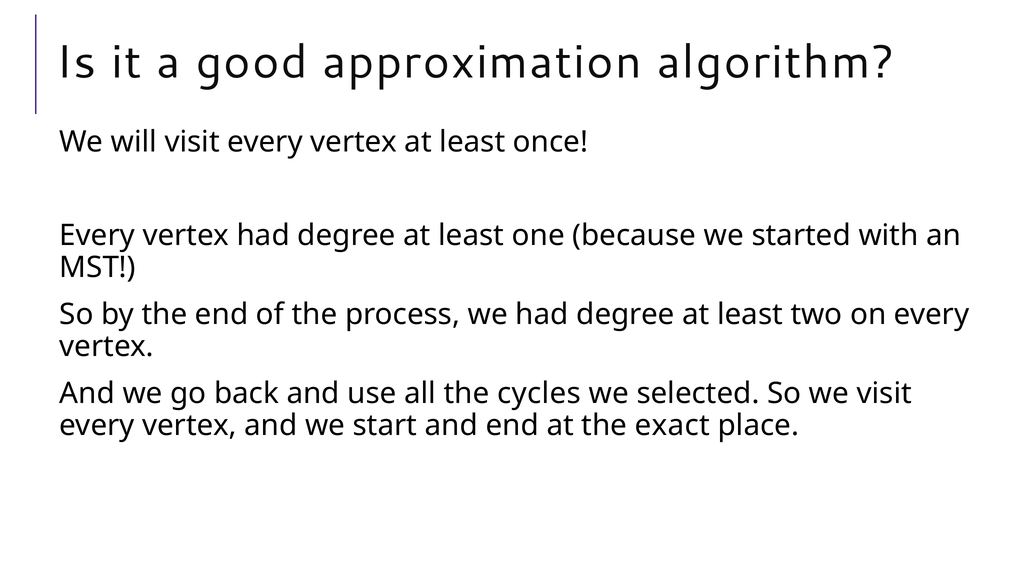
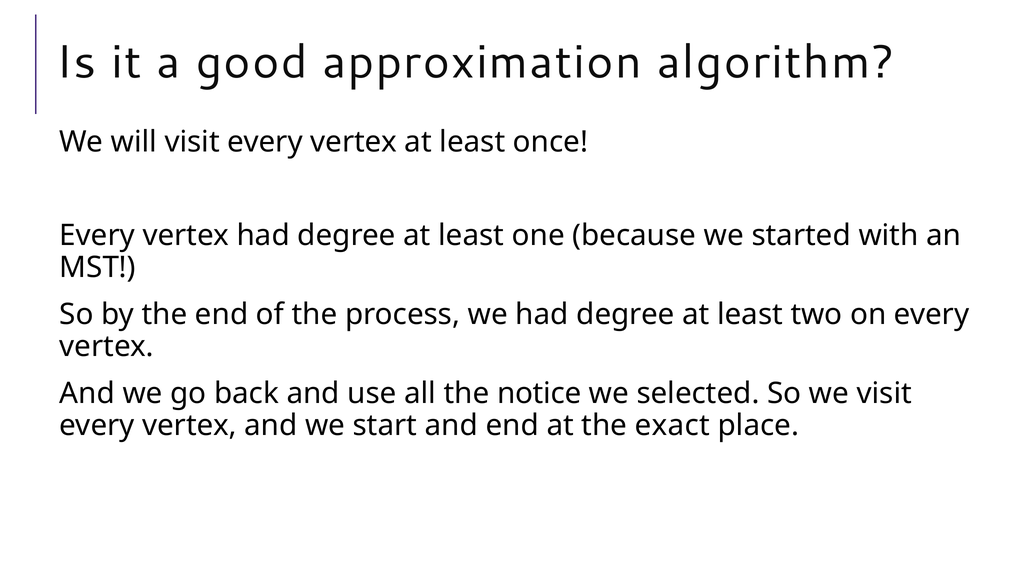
cycles: cycles -> notice
